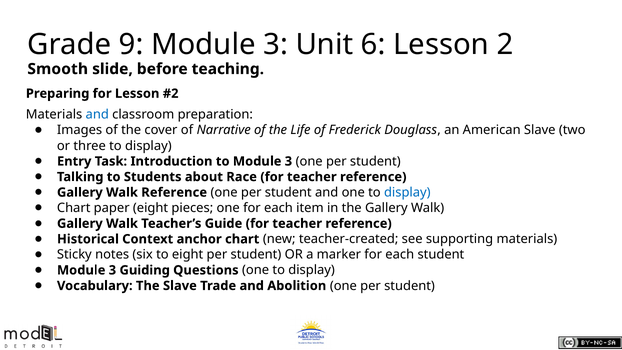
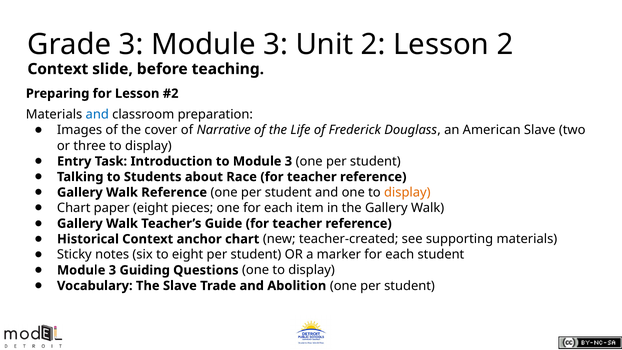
Grade 9: 9 -> 3
Unit 6: 6 -> 2
Smooth at (58, 69): Smooth -> Context
display at (407, 192) colour: blue -> orange
